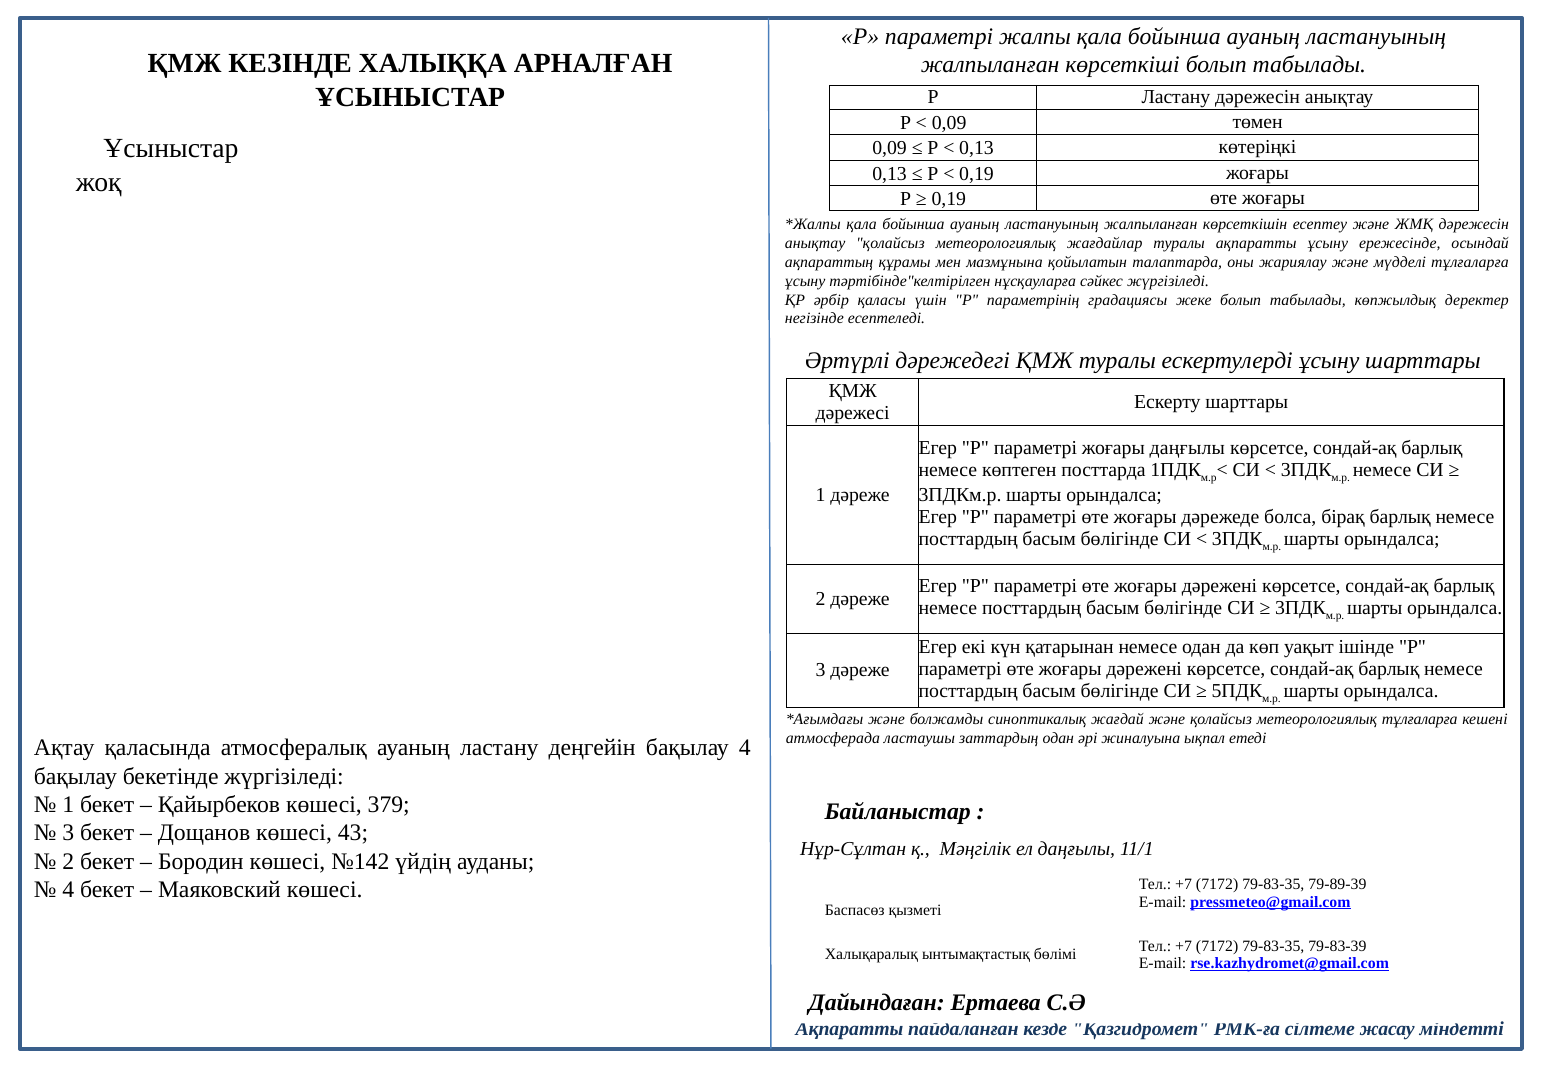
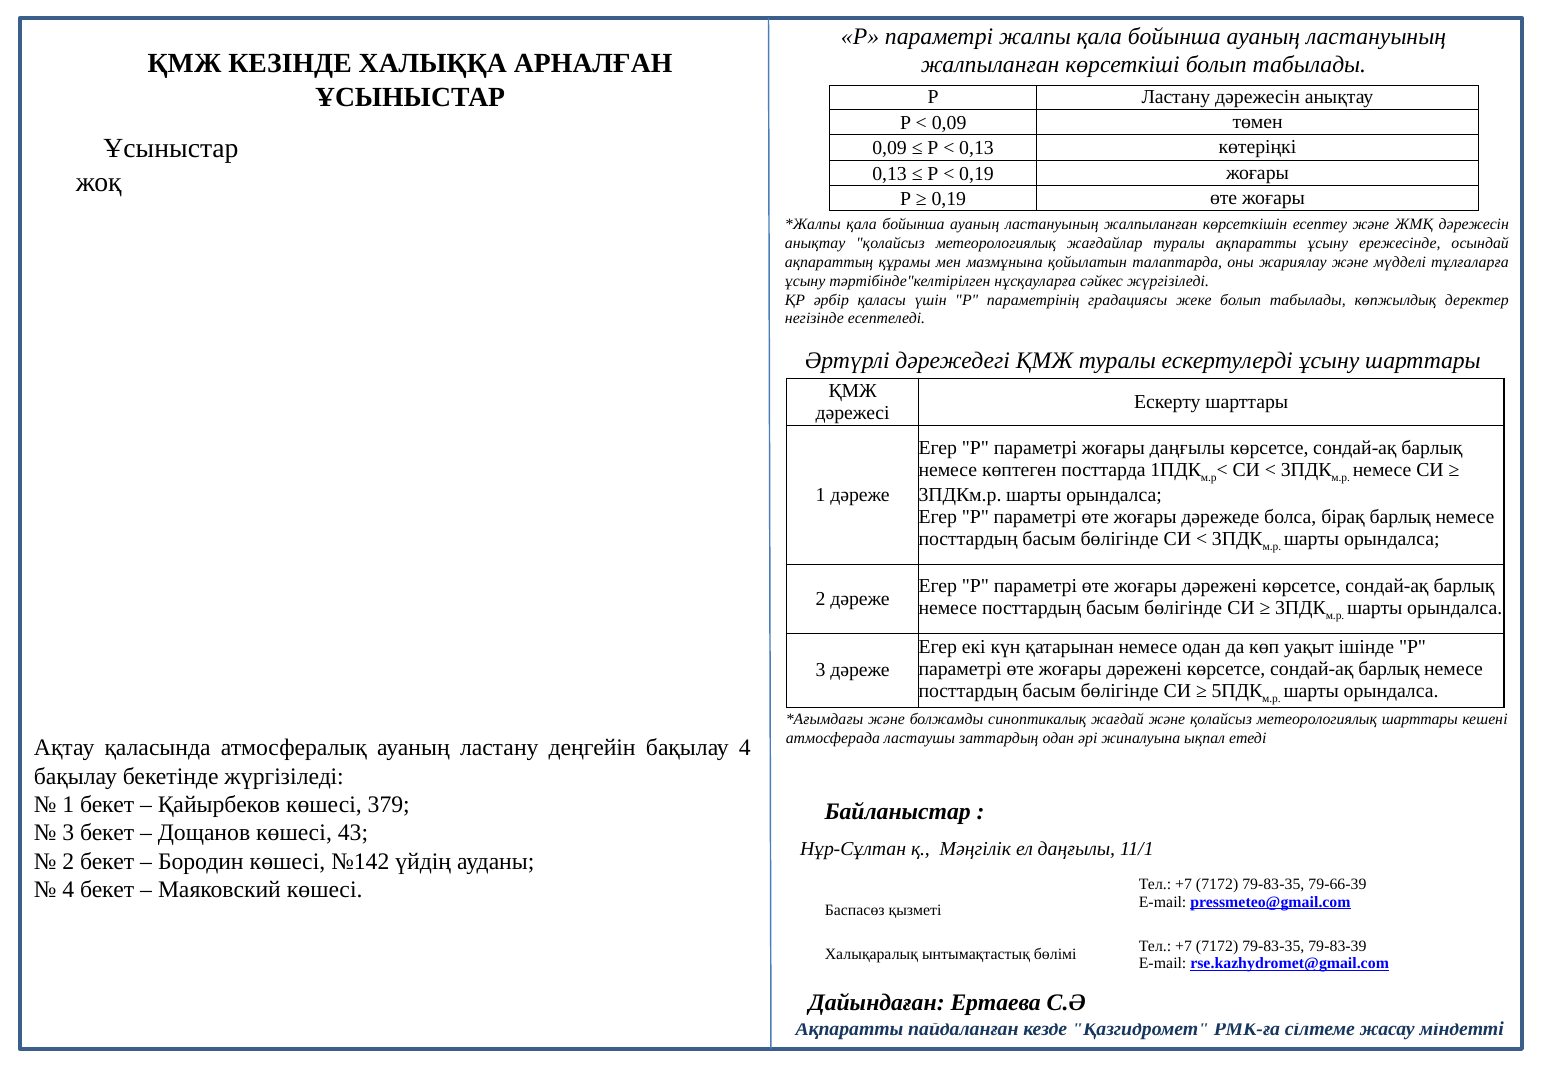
метеорологиялық тұлғаларға: тұлғаларға -> шарттары
79-89-39: 79-89-39 -> 79-66-39
